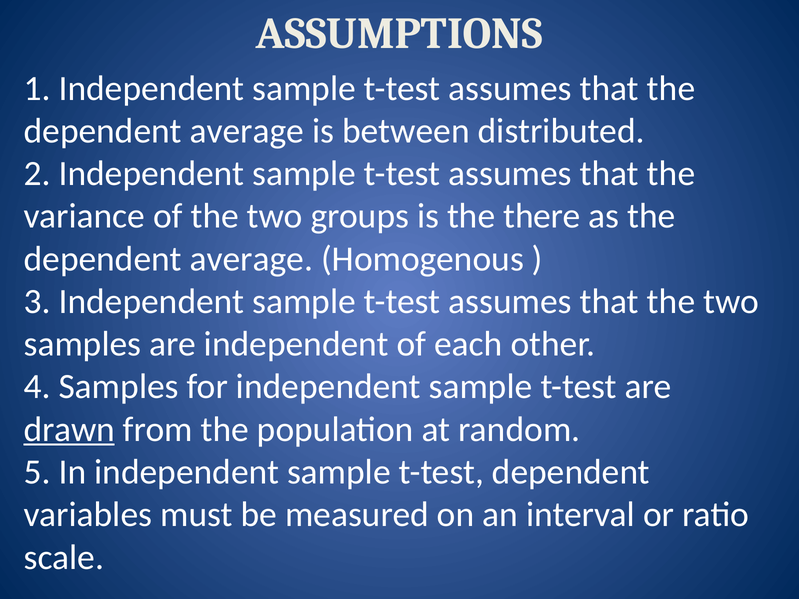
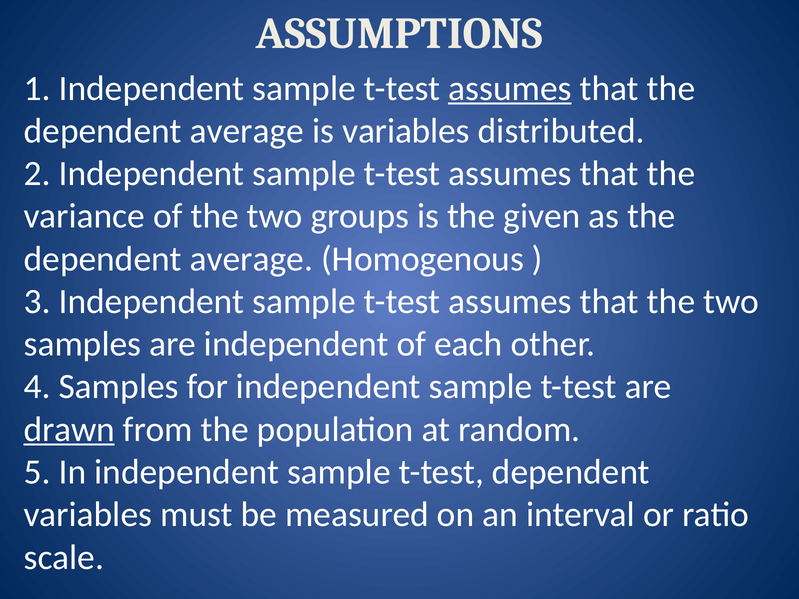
assumes at (510, 88) underline: none -> present
is between: between -> variables
there: there -> given
